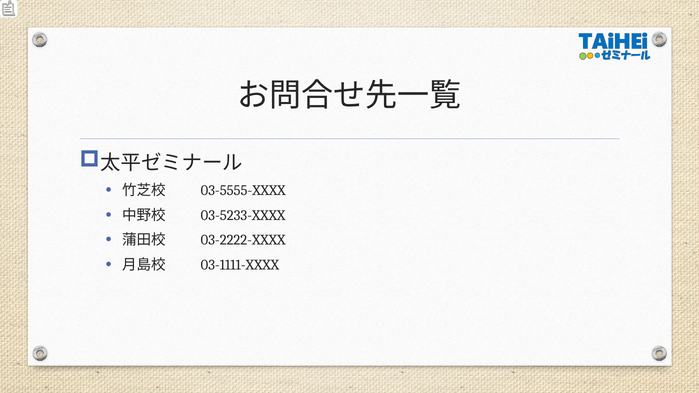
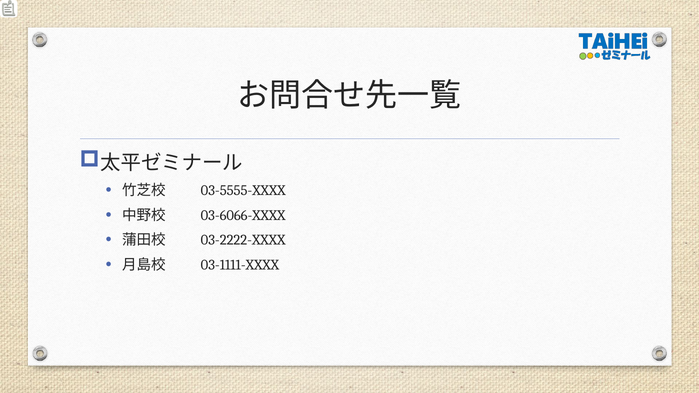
03-5233-XXXX: 03-5233-XXXX -> 03-6066-XXXX
